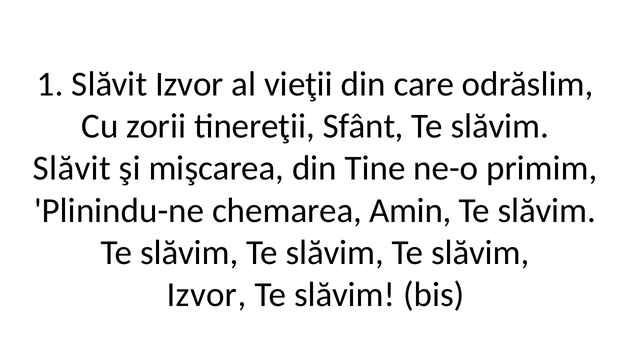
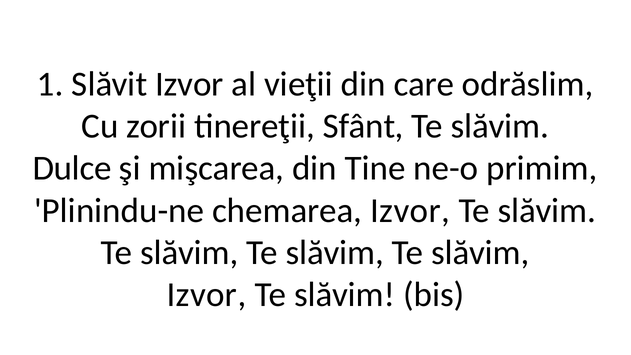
Slăvit at (72, 168): Slăvit -> Dulce
chemarea Amin: Amin -> Izvor
